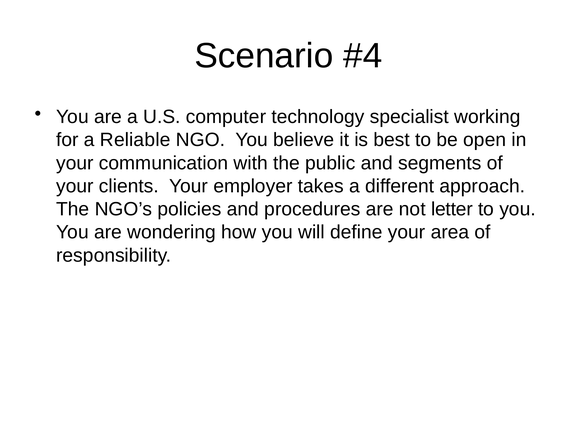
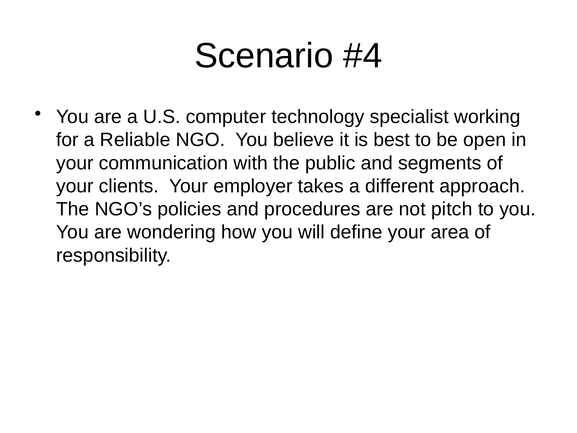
letter: letter -> pitch
